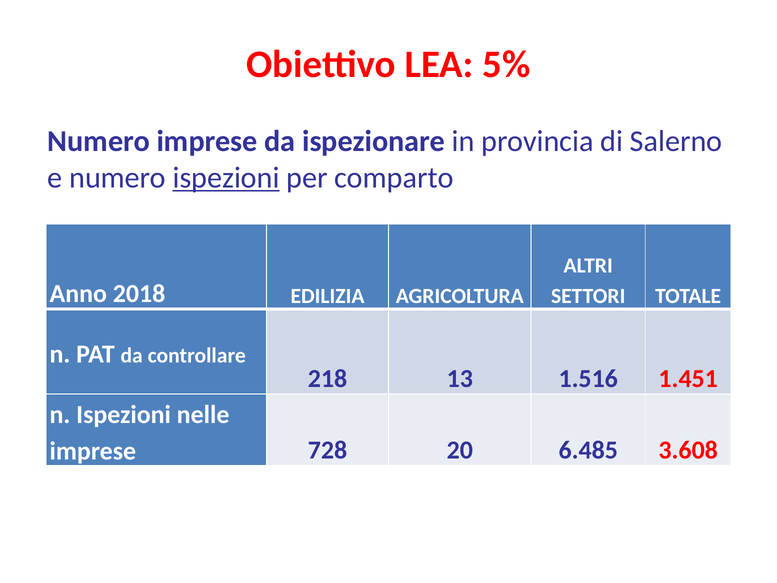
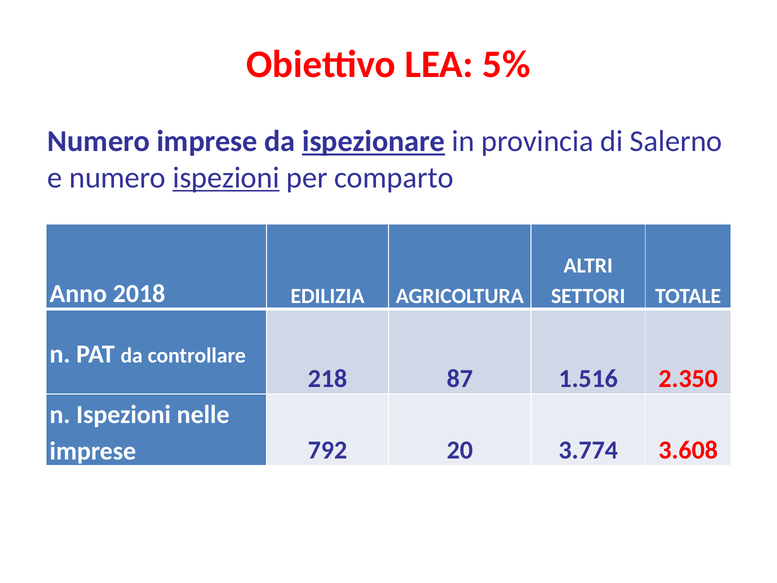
ispezionare underline: none -> present
13: 13 -> 87
1.451: 1.451 -> 2.350
728: 728 -> 792
6.485: 6.485 -> 3.774
